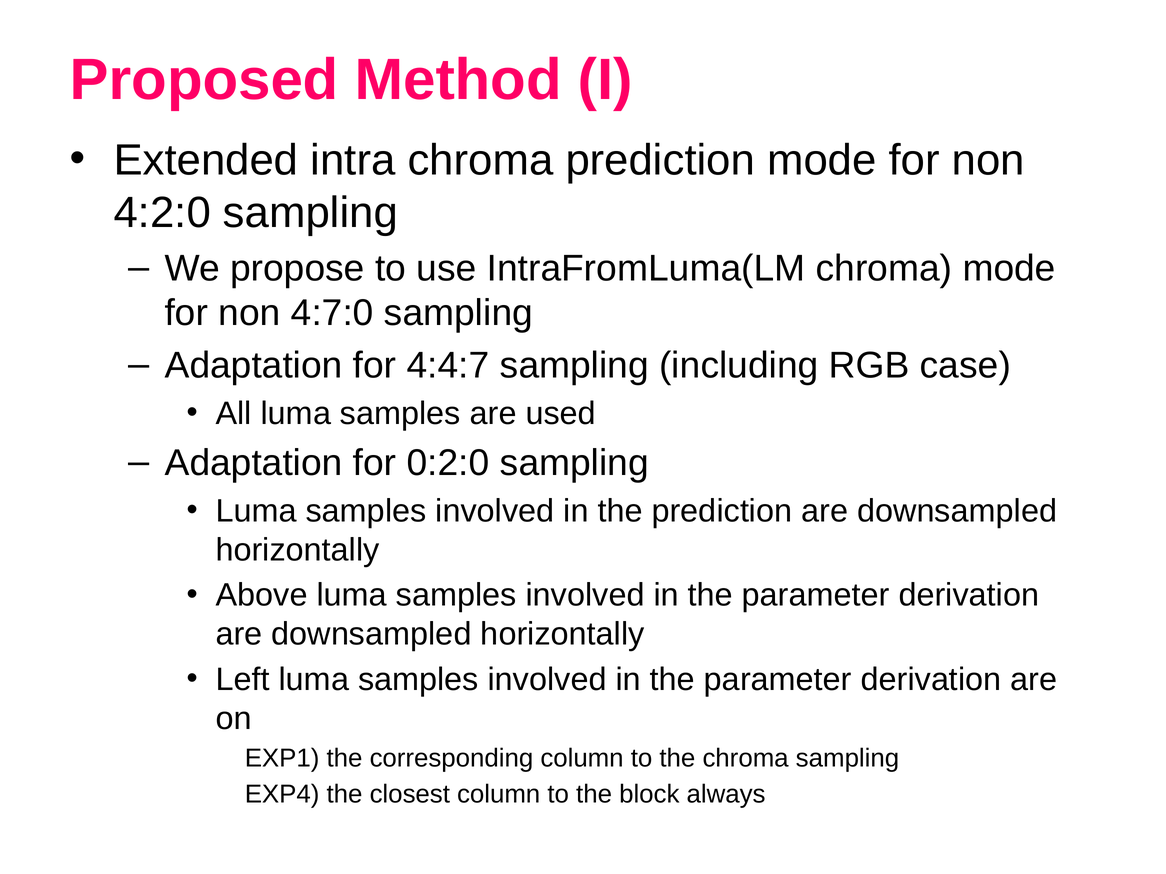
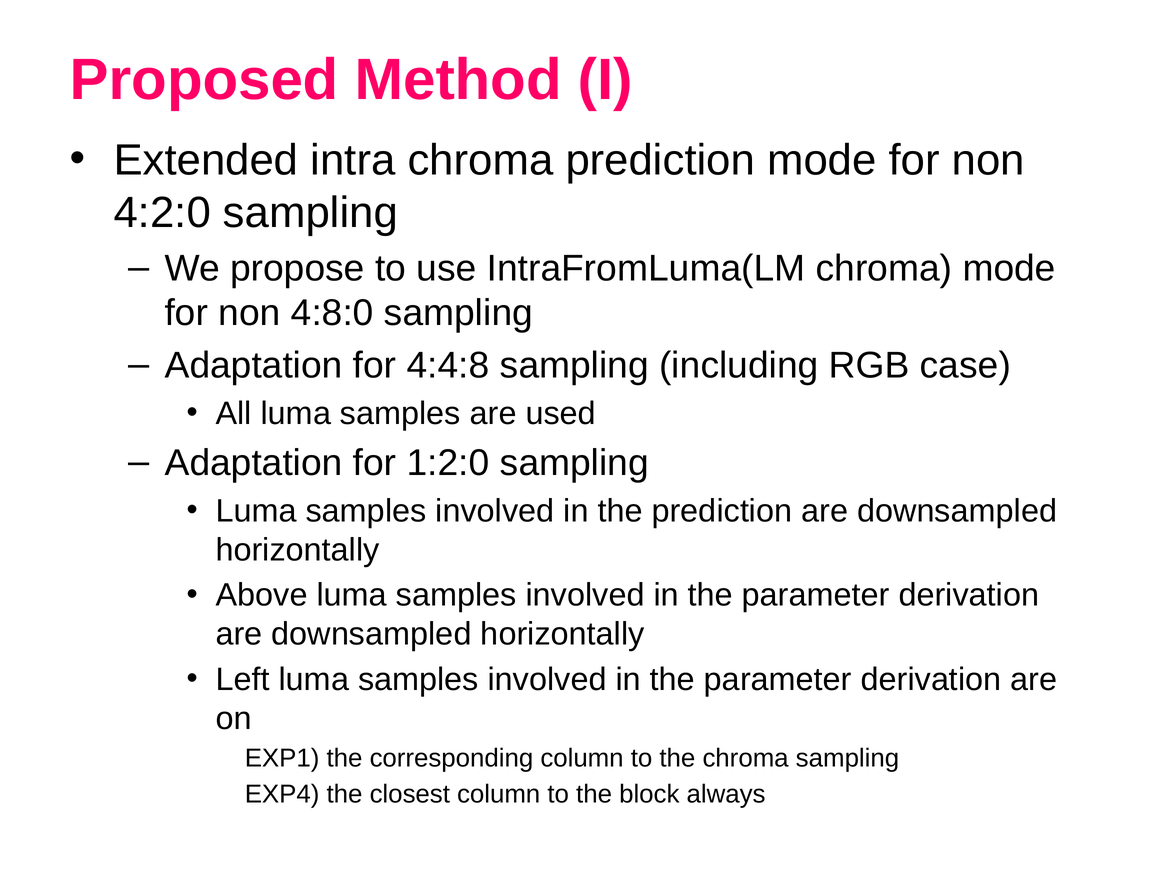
4:7:0: 4:7:0 -> 4:8:0
4:4:7: 4:4:7 -> 4:4:8
0:2:0: 0:2:0 -> 1:2:0
